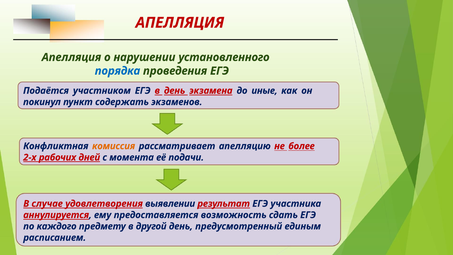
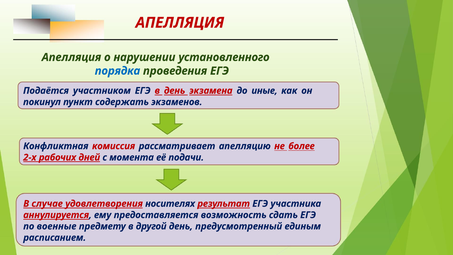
комиссия colour: orange -> red
выявлении: выявлении -> носителях
каждого: каждого -> военные
